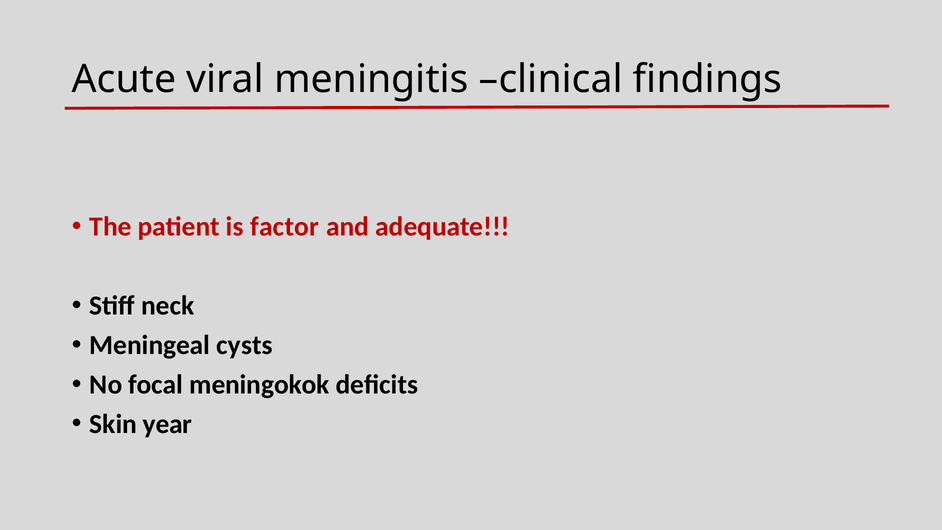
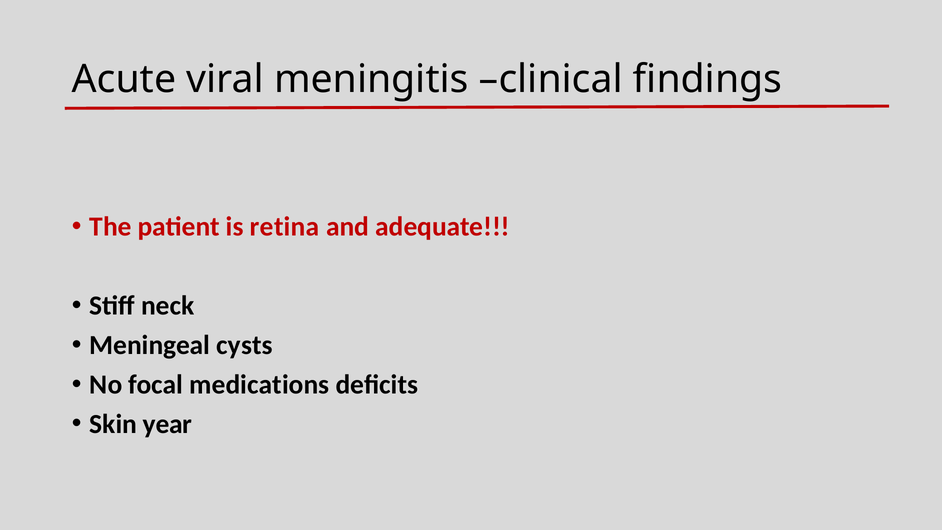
factor: factor -> retina
meningokok: meningokok -> medications
